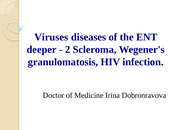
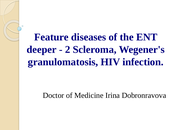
Viruses: Viruses -> Feature
